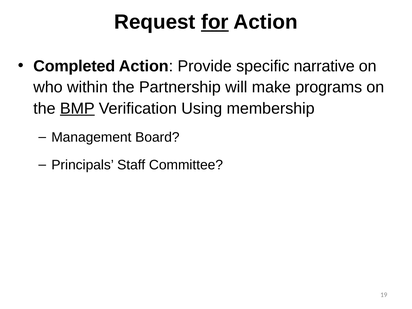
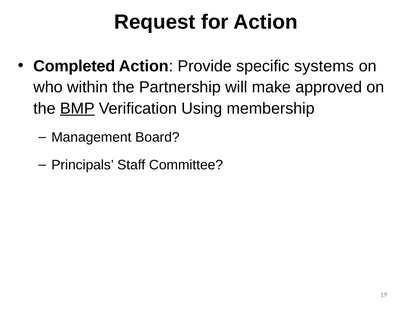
for underline: present -> none
narrative: narrative -> systems
programs: programs -> approved
